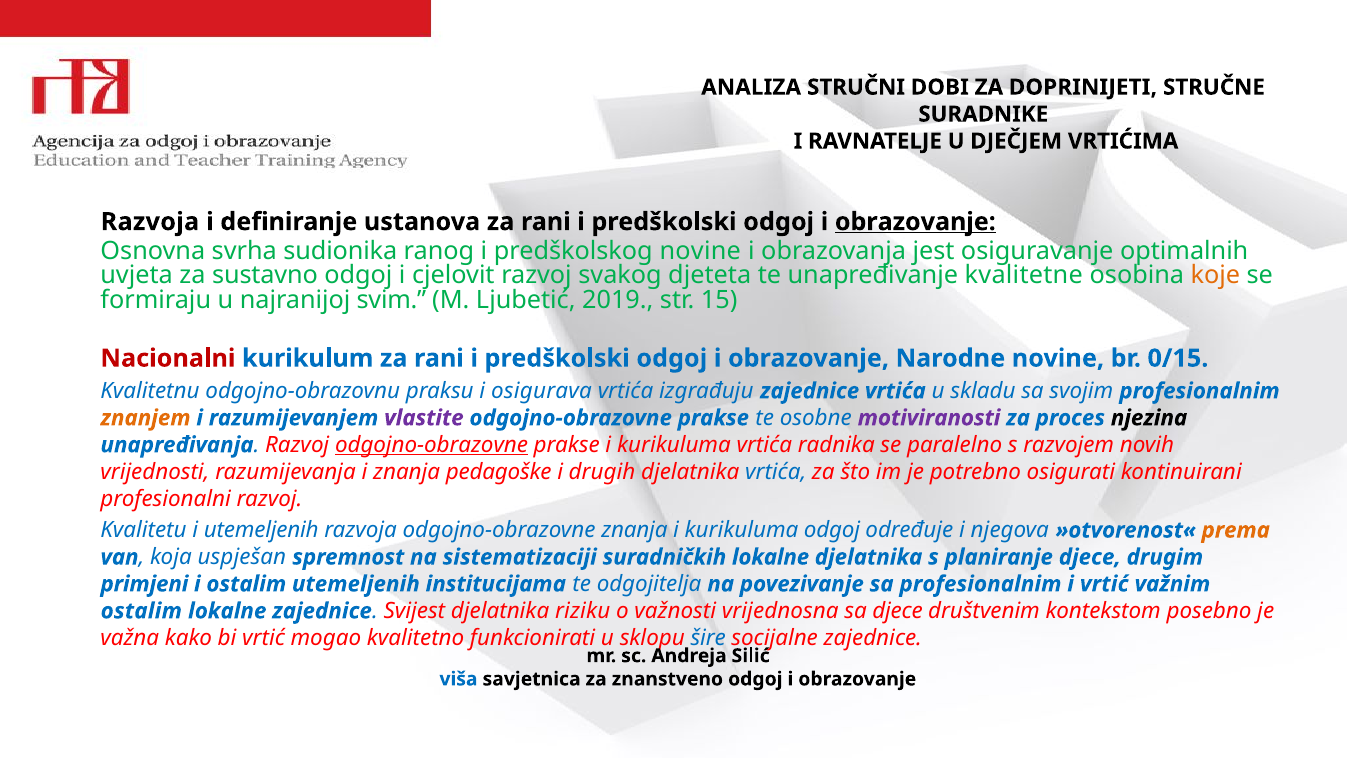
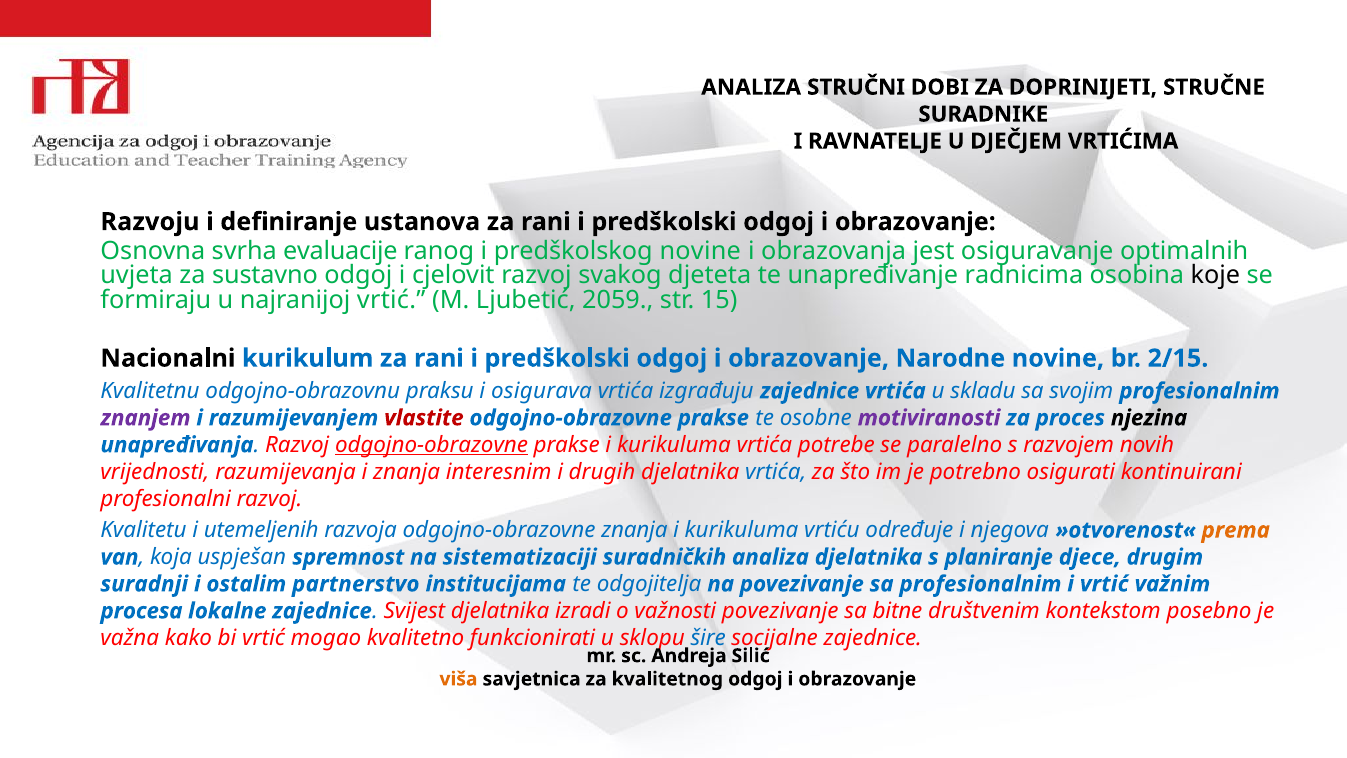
Razvoja at (150, 222): Razvoja -> Razvoju
obrazovanje at (915, 222) underline: present -> none
sudionika: sudionika -> evaluacije
kvalitetne: kvalitetne -> radnicima
koje colour: orange -> black
najranijoj svim: svim -> vrtić
2019: 2019 -> 2059
Nacionalni colour: red -> black
0/15: 0/15 -> 2/15
znanjem colour: orange -> purple
vlastite colour: purple -> red
radnika: radnika -> potrebe
pedagoške: pedagoške -> interesnim
kurikuluma odgoj: odgoj -> vrtiću
suradničkih lokalne: lokalne -> analiza
primjeni: primjeni -> suradnji
ostalim utemeljenih: utemeljenih -> partnerstvo
ostalim at (141, 611): ostalim -> procesa
riziku: riziku -> izradi
važnosti vrijednosna: vrijednosna -> povezivanje
sa djece: djece -> bitne
viša colour: blue -> orange
znanstveno: znanstveno -> kvalitetnog
